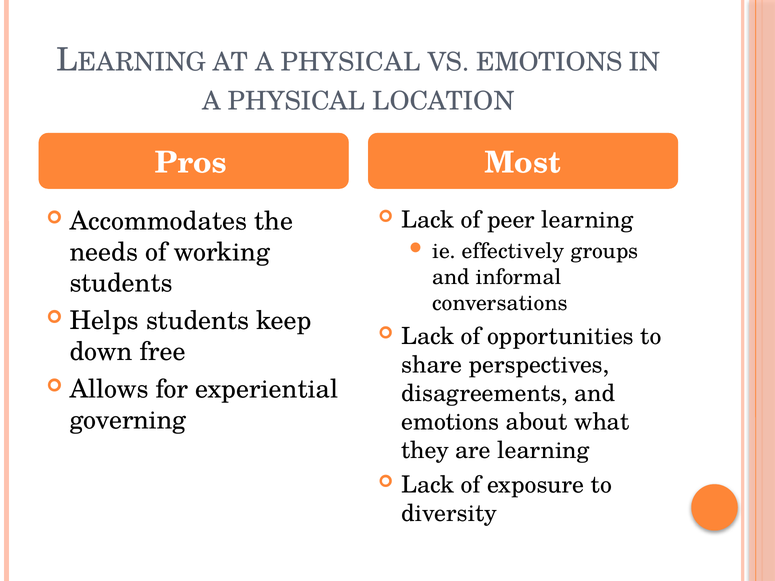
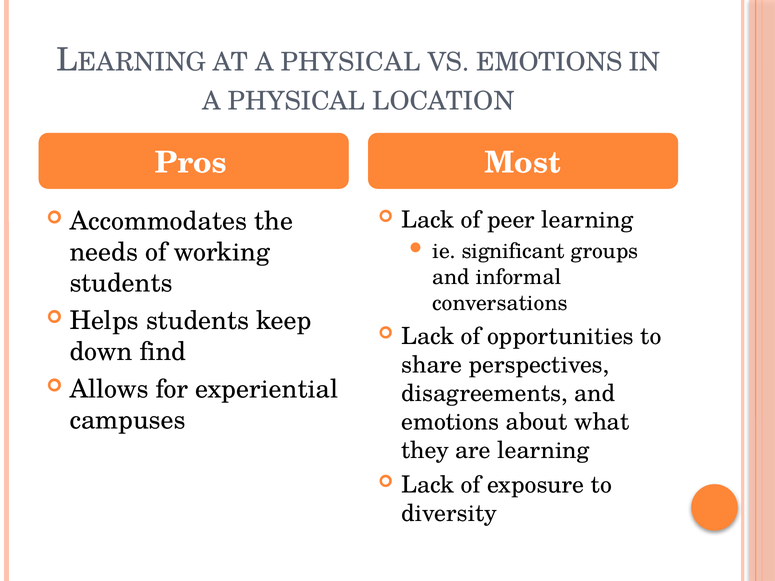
effectively: effectively -> significant
free: free -> find
governing: governing -> campuses
